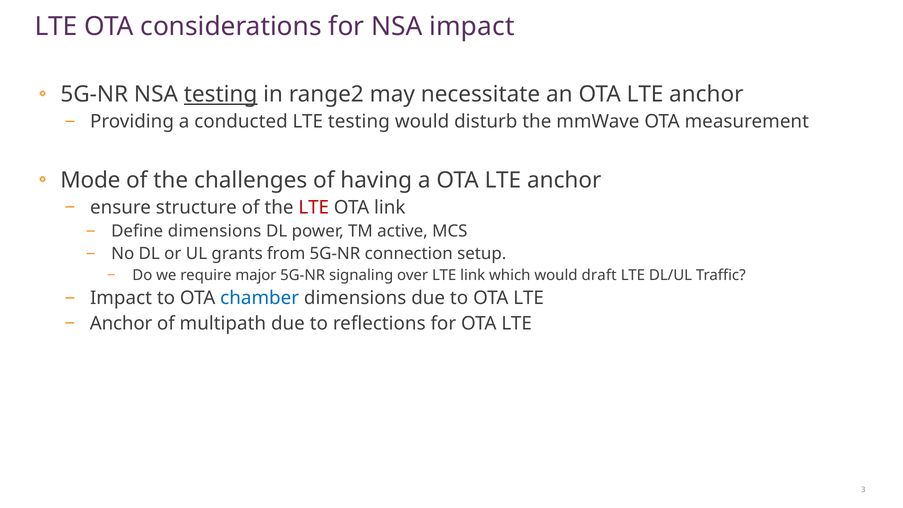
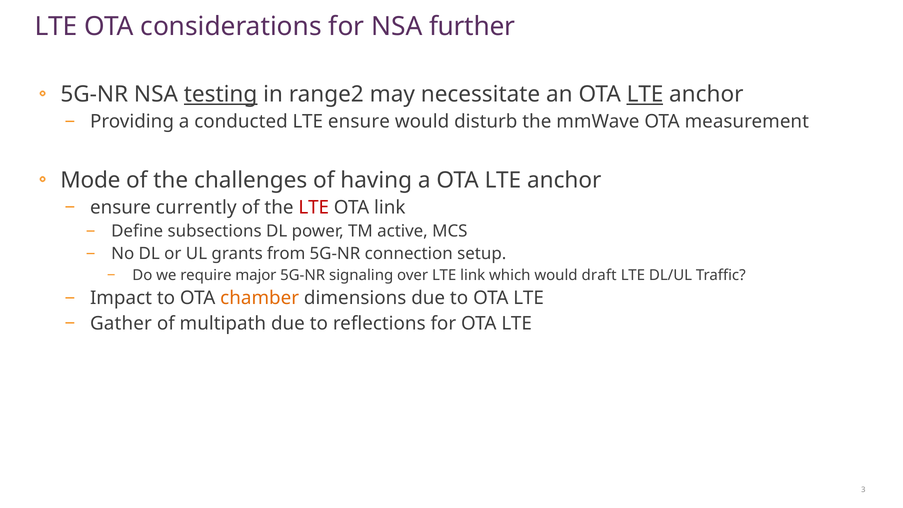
NSA impact: impact -> further
LTE at (645, 94) underline: none -> present
LTE testing: testing -> ensure
structure: structure -> currently
Define dimensions: dimensions -> subsections
chamber colour: blue -> orange
Anchor at (121, 323): Anchor -> Gather
